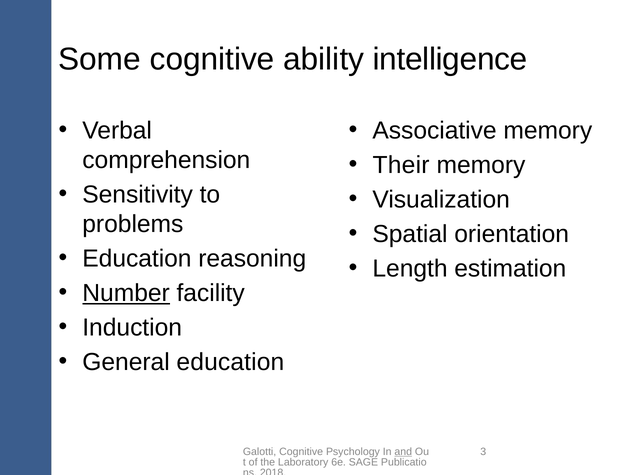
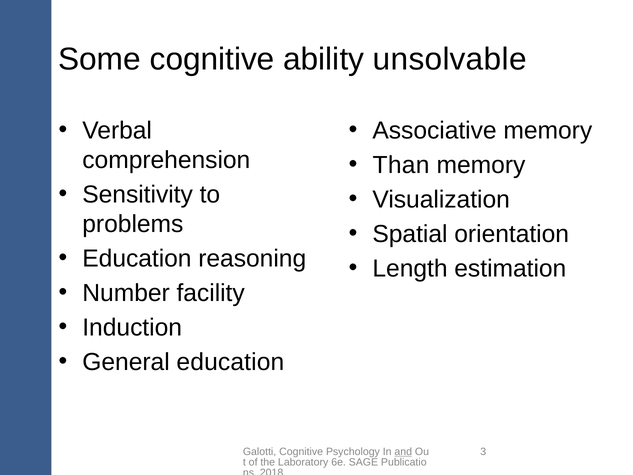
intelligence: intelligence -> unsolvable
Their: Their -> Than
Number underline: present -> none
